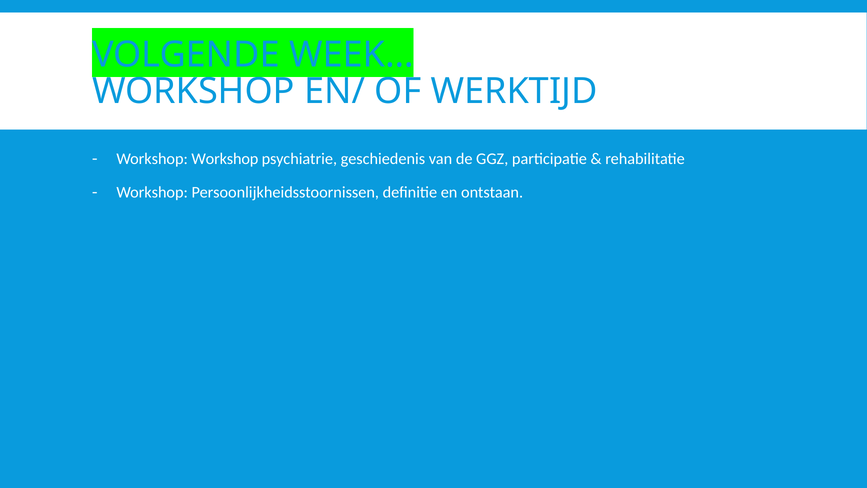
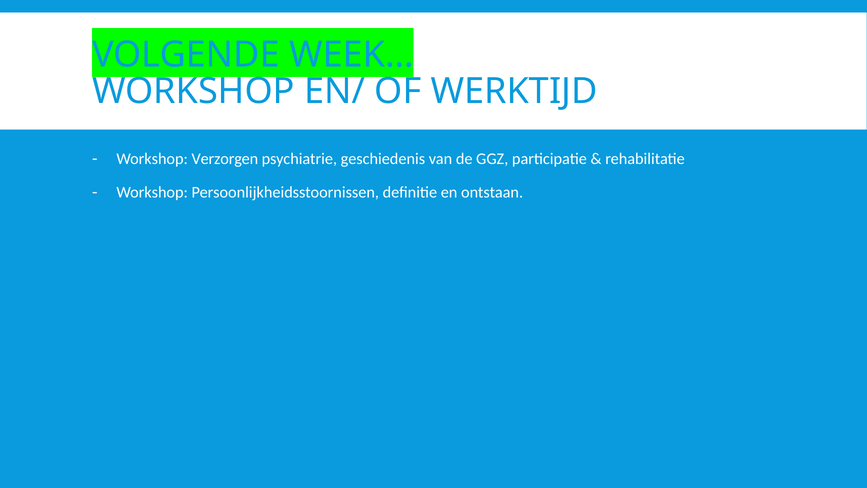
Workshop Workshop: Workshop -> Verzorgen
